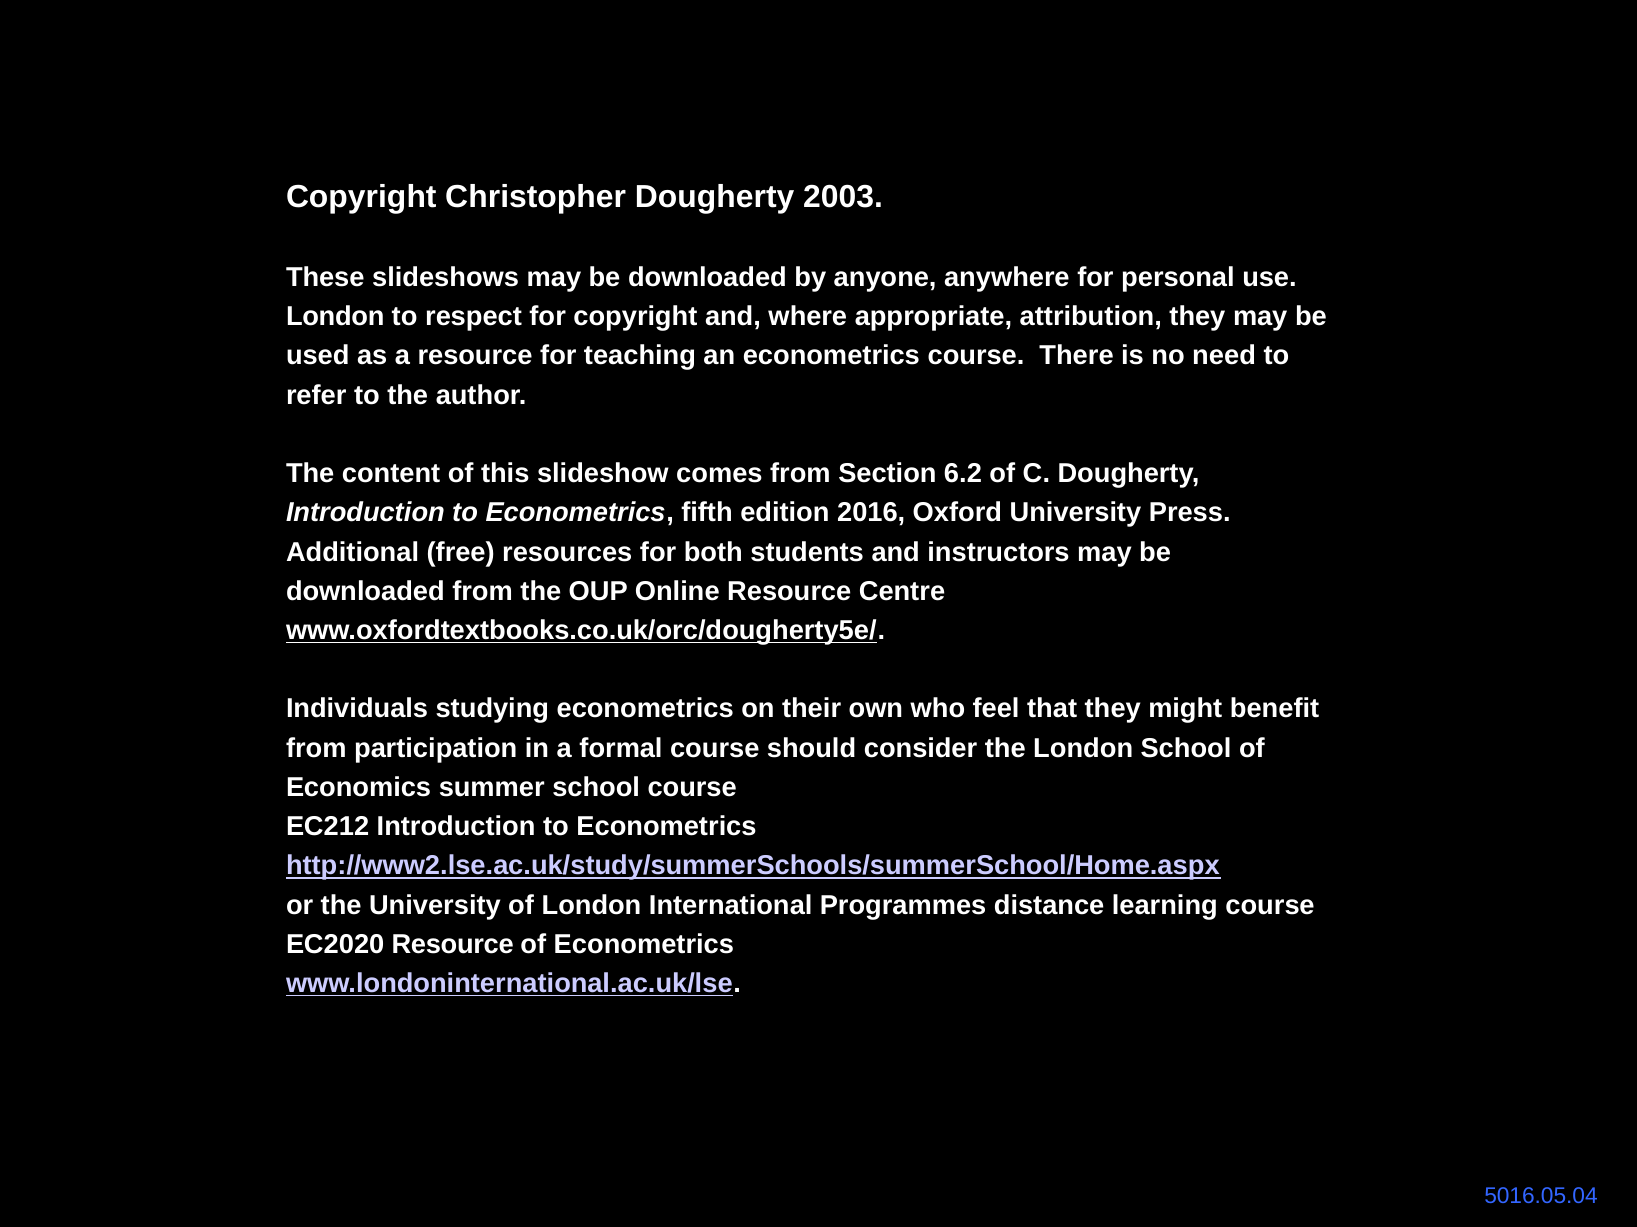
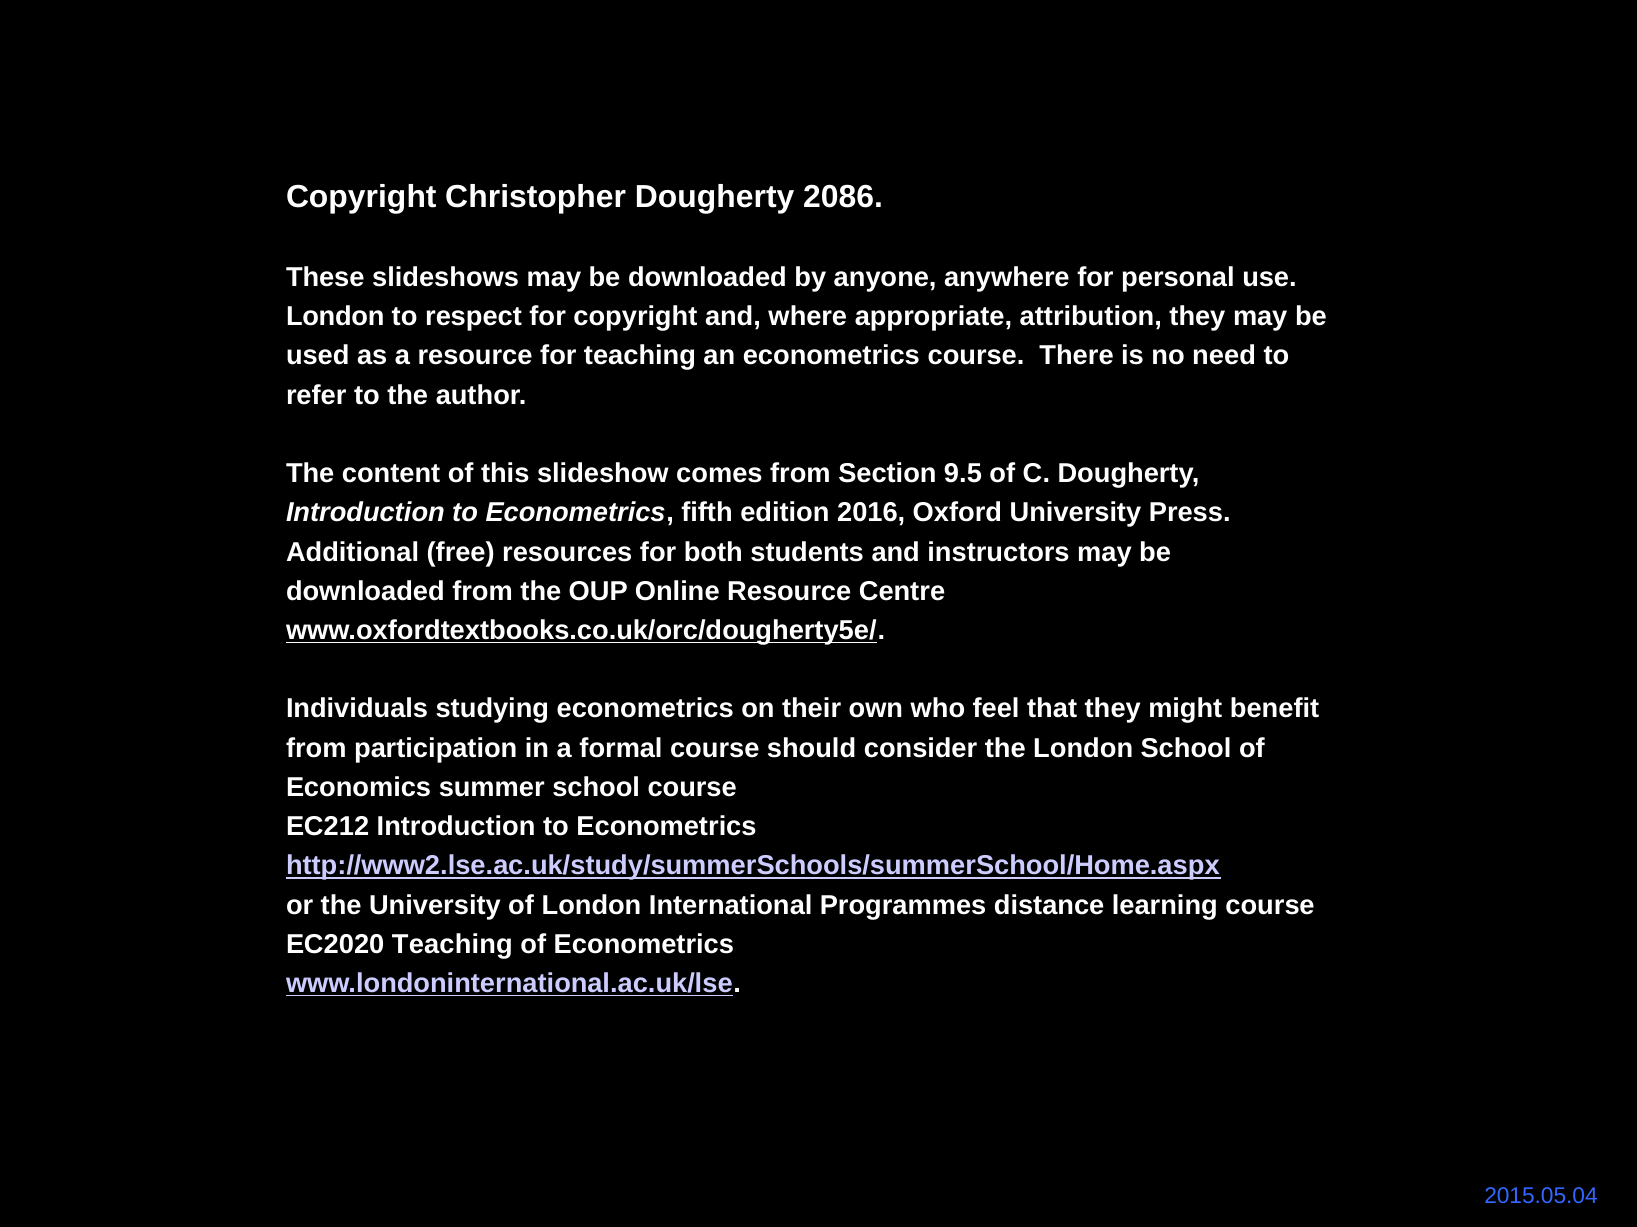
2003: 2003 -> 2086
6.2: 6.2 -> 9.5
EC2020 Resource: Resource -> Teaching
5016.05.04: 5016.05.04 -> 2015.05.04
